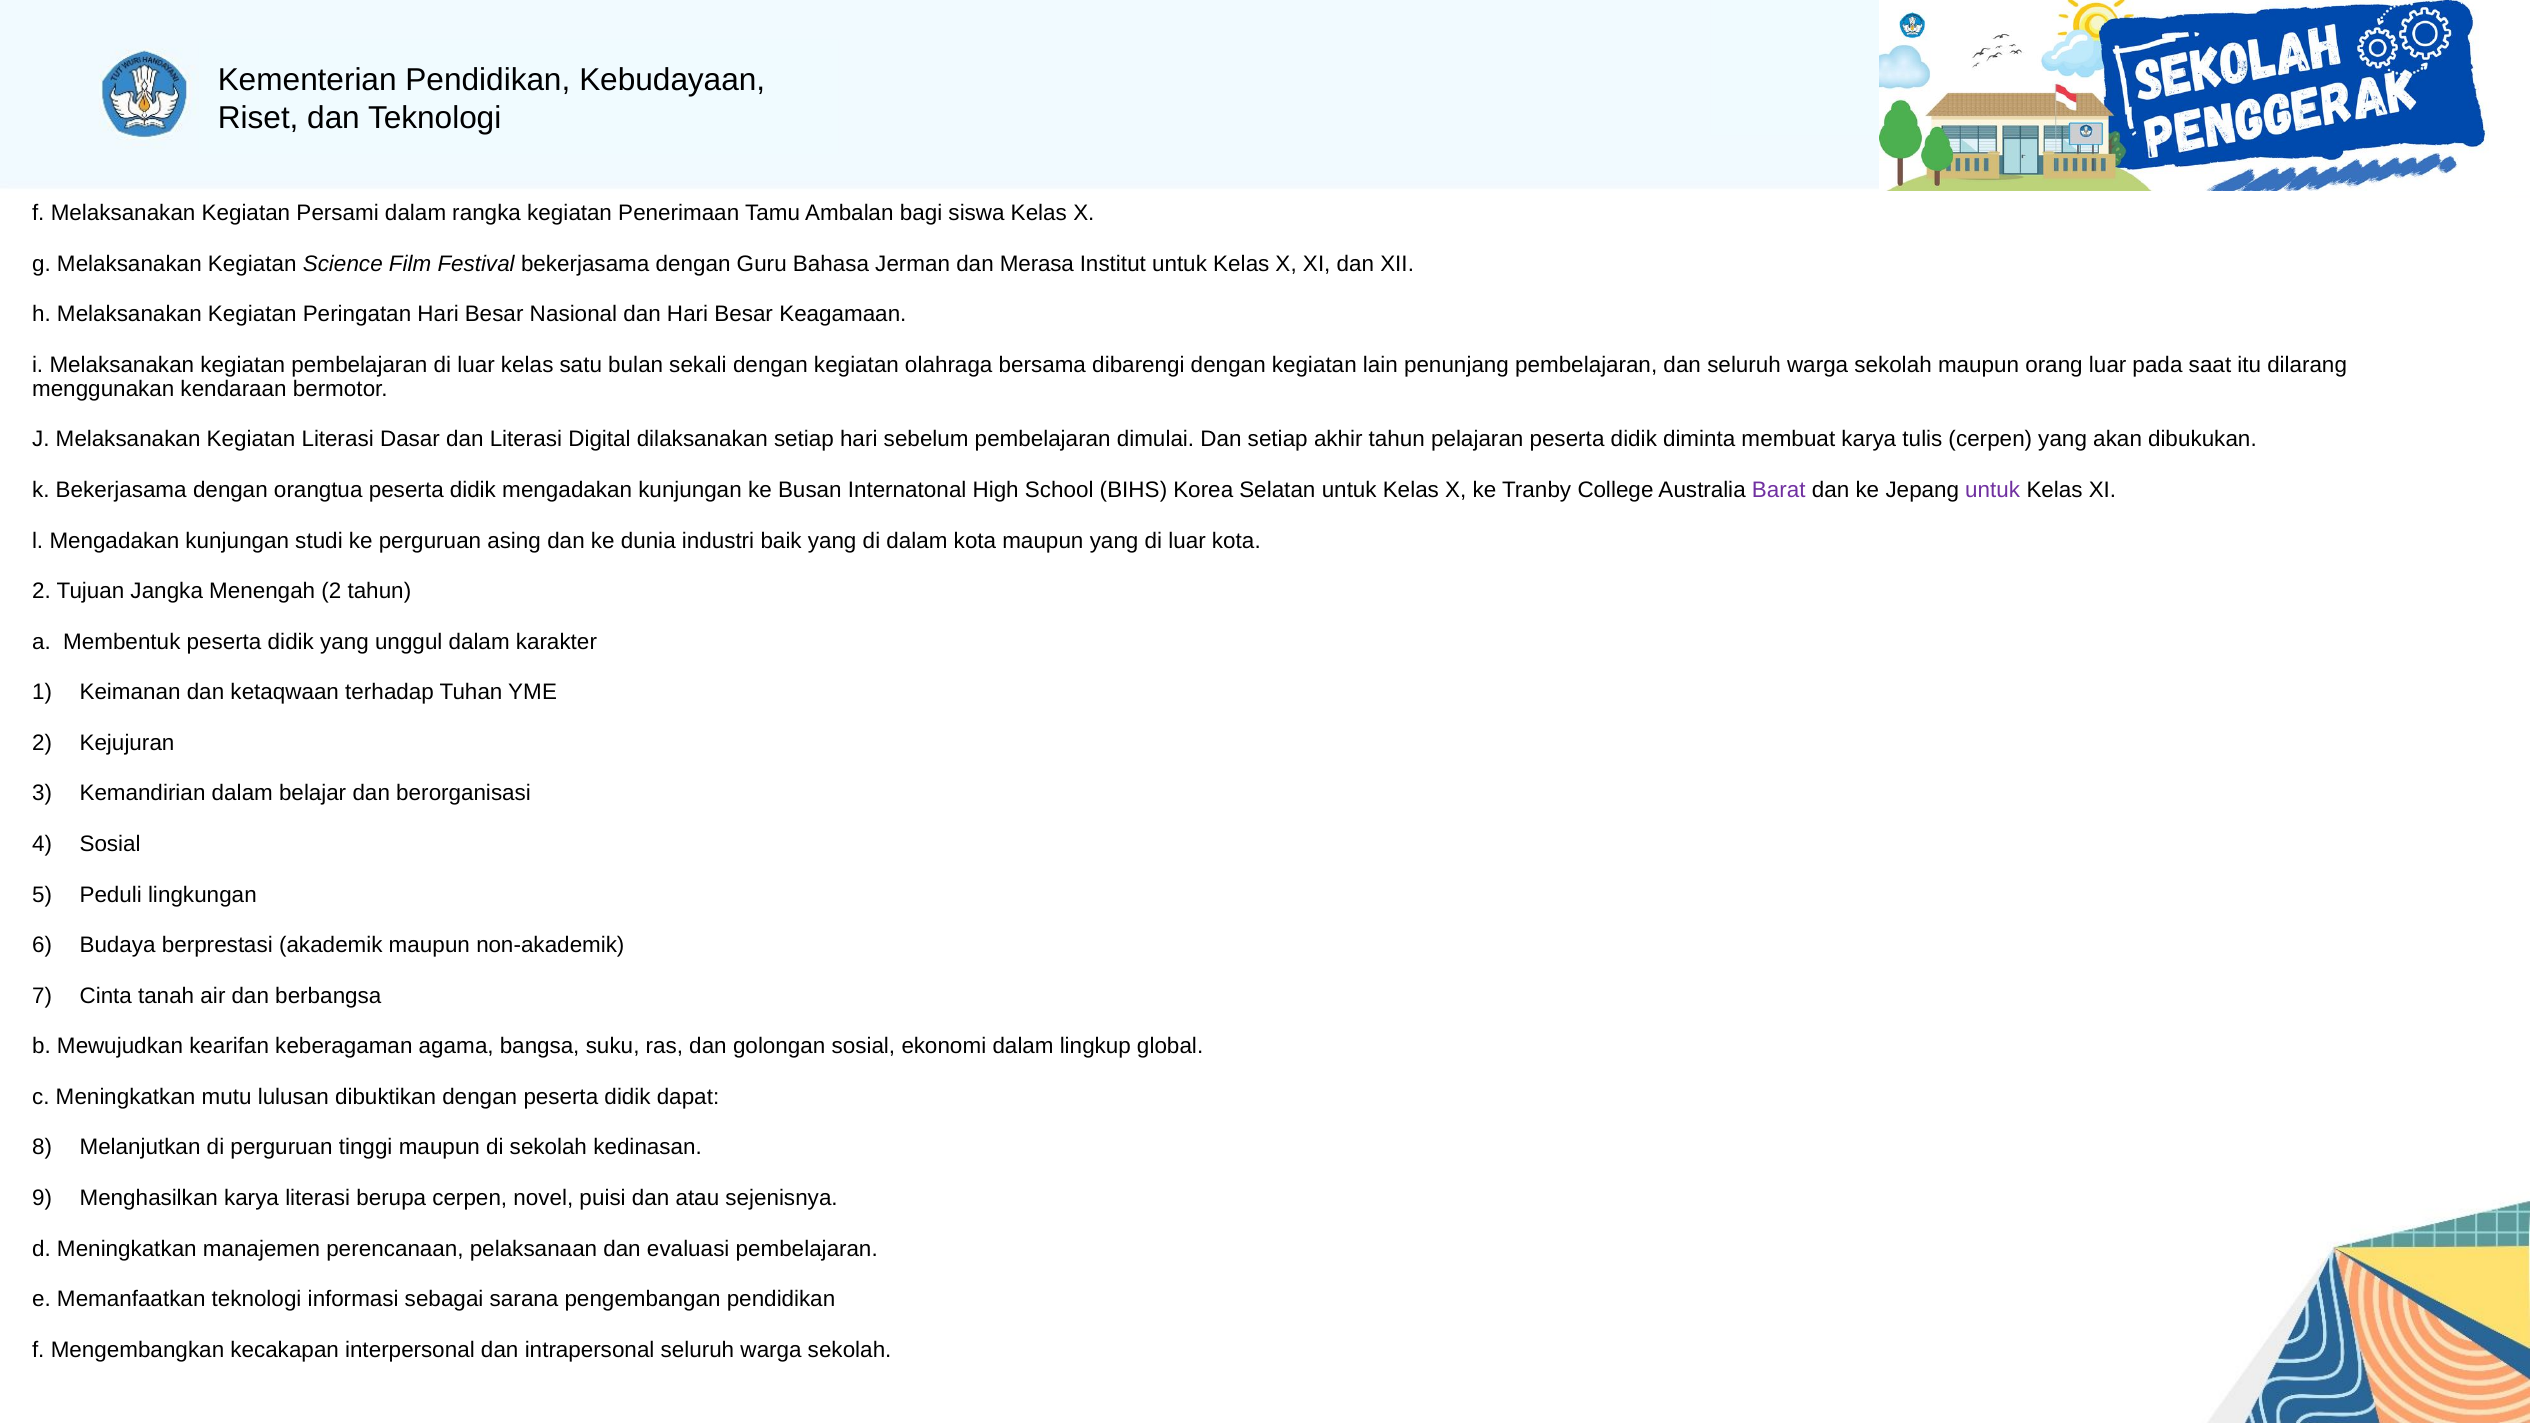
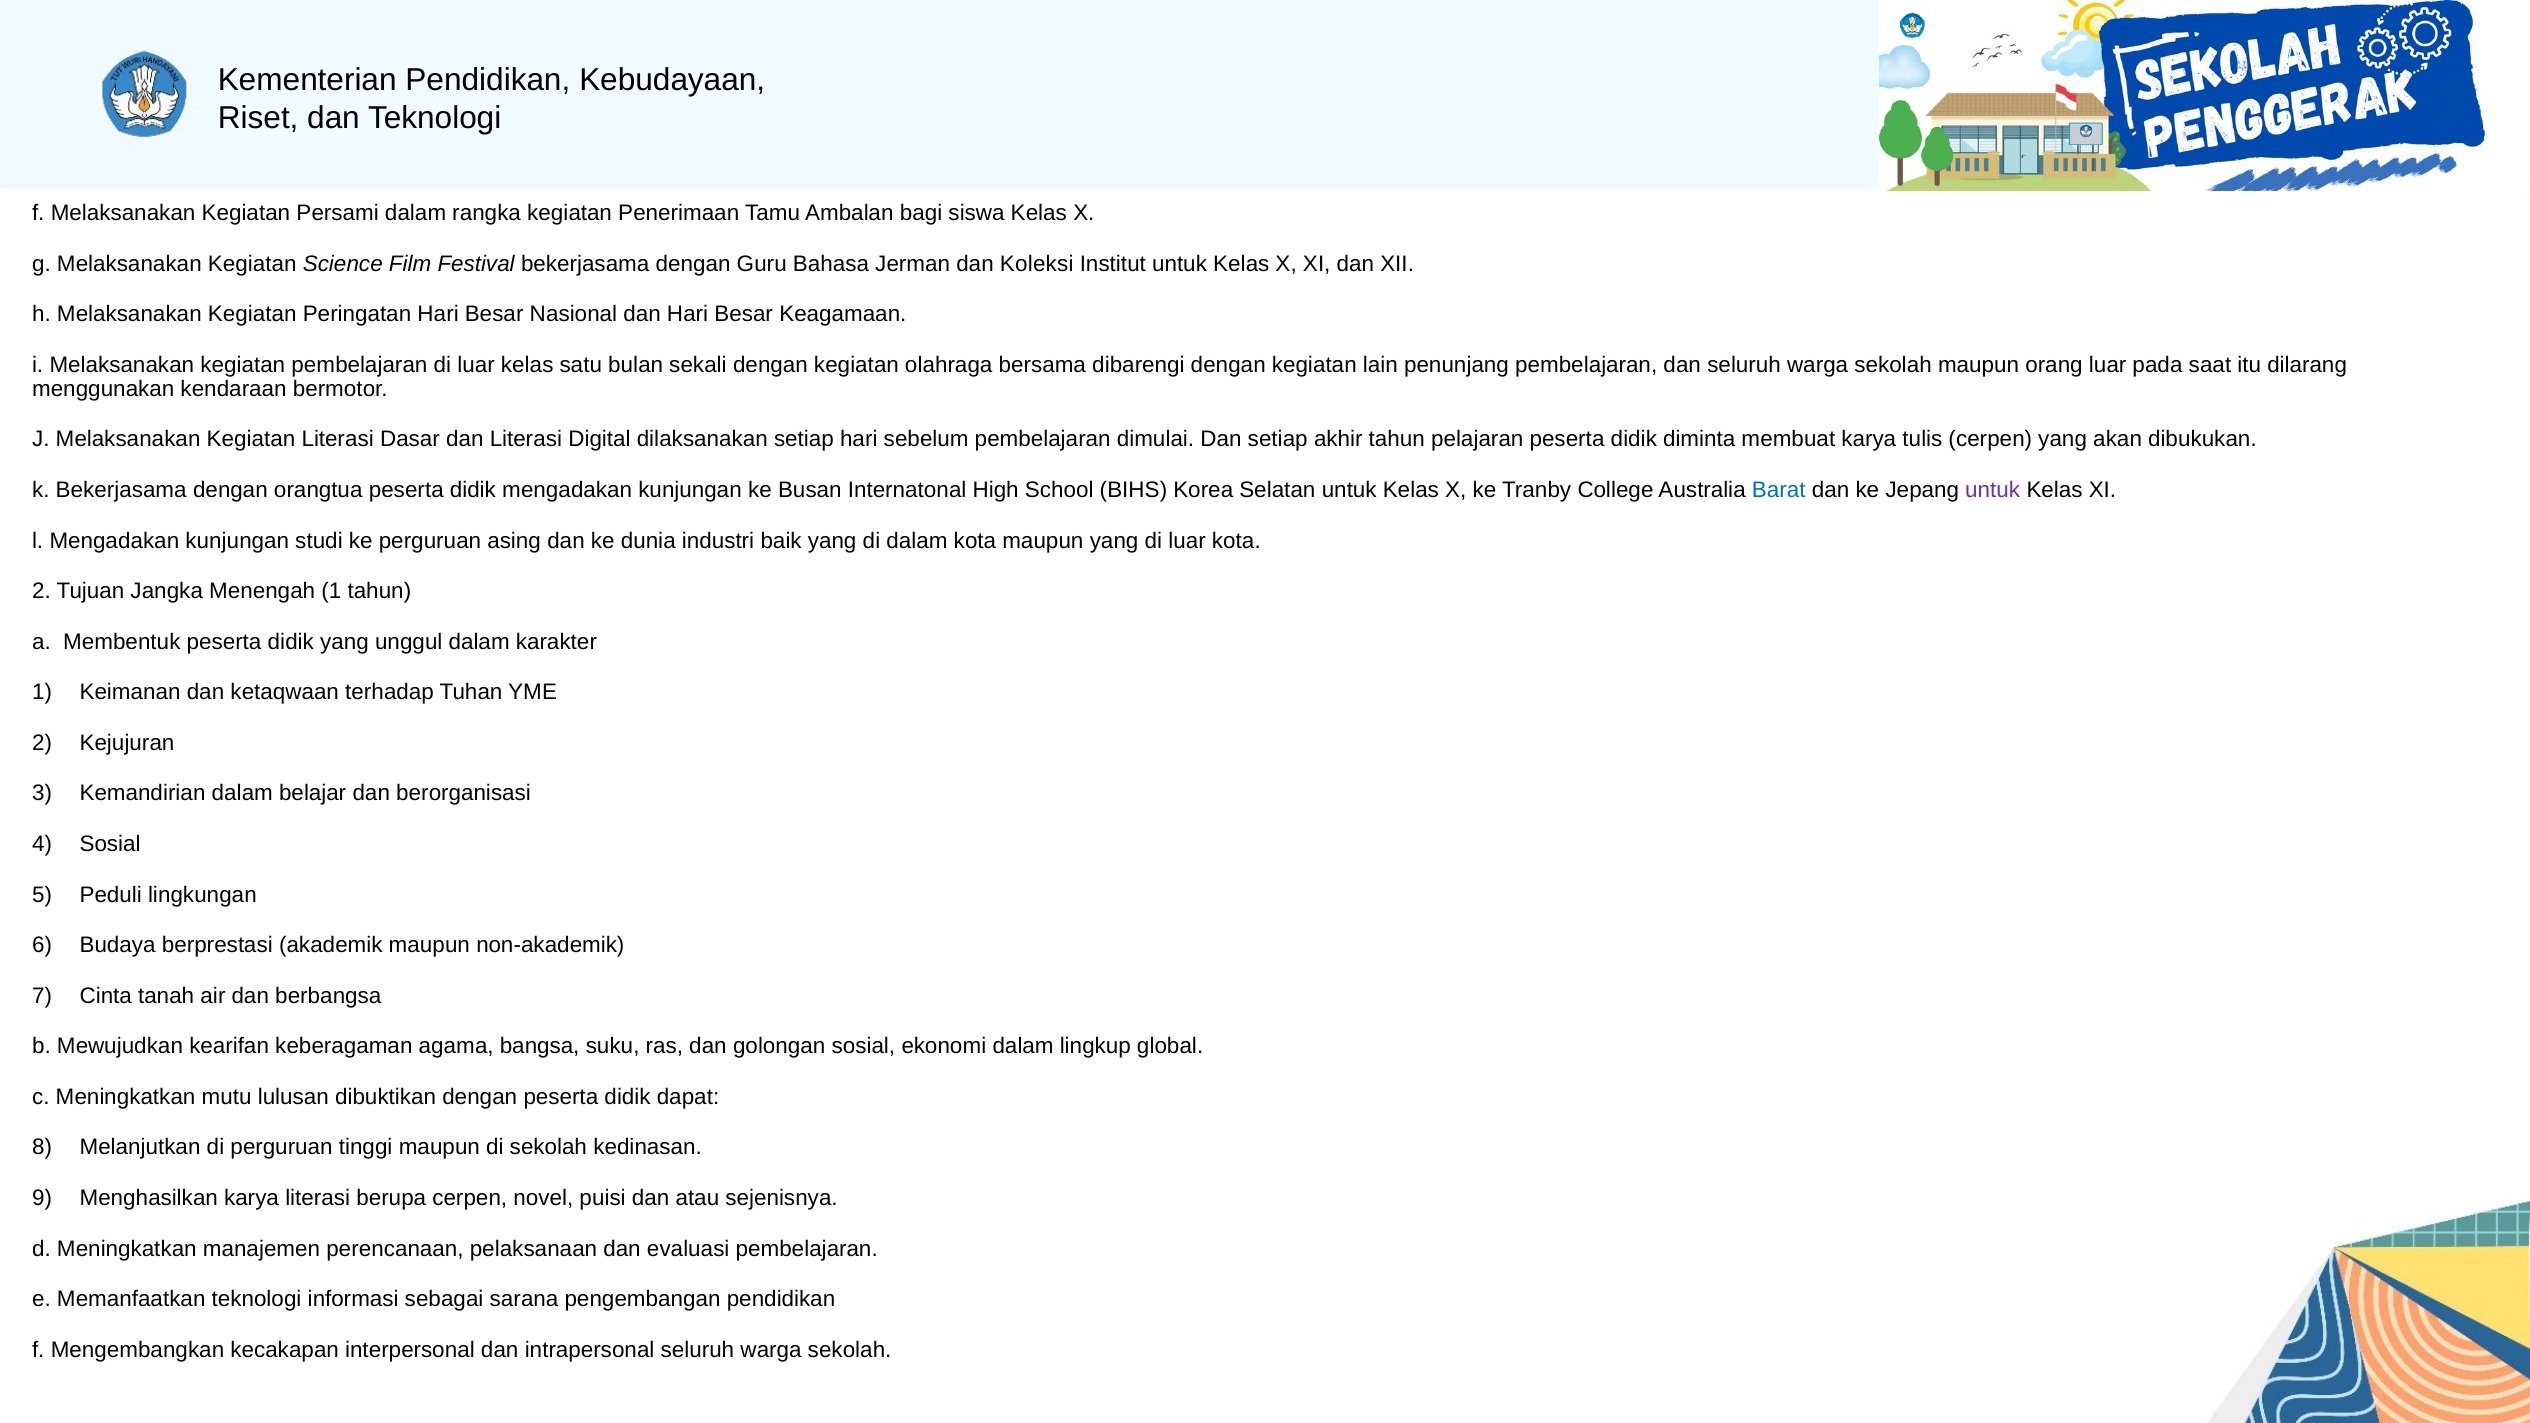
Merasa: Merasa -> Koleksi
Barat colour: purple -> blue
Menengah 2: 2 -> 1
